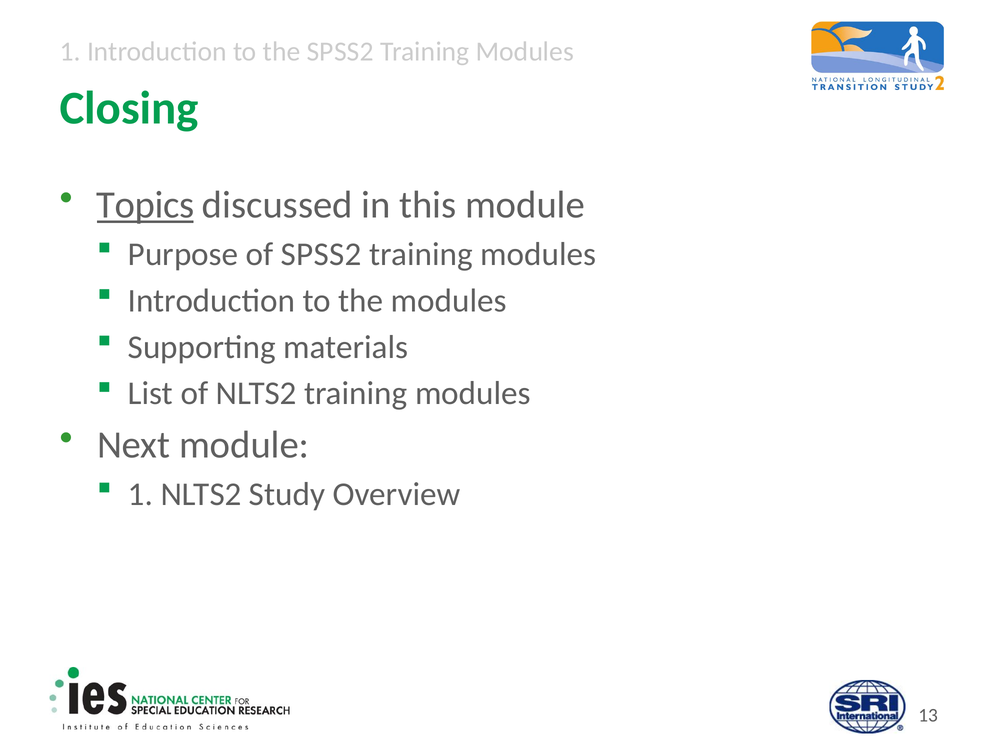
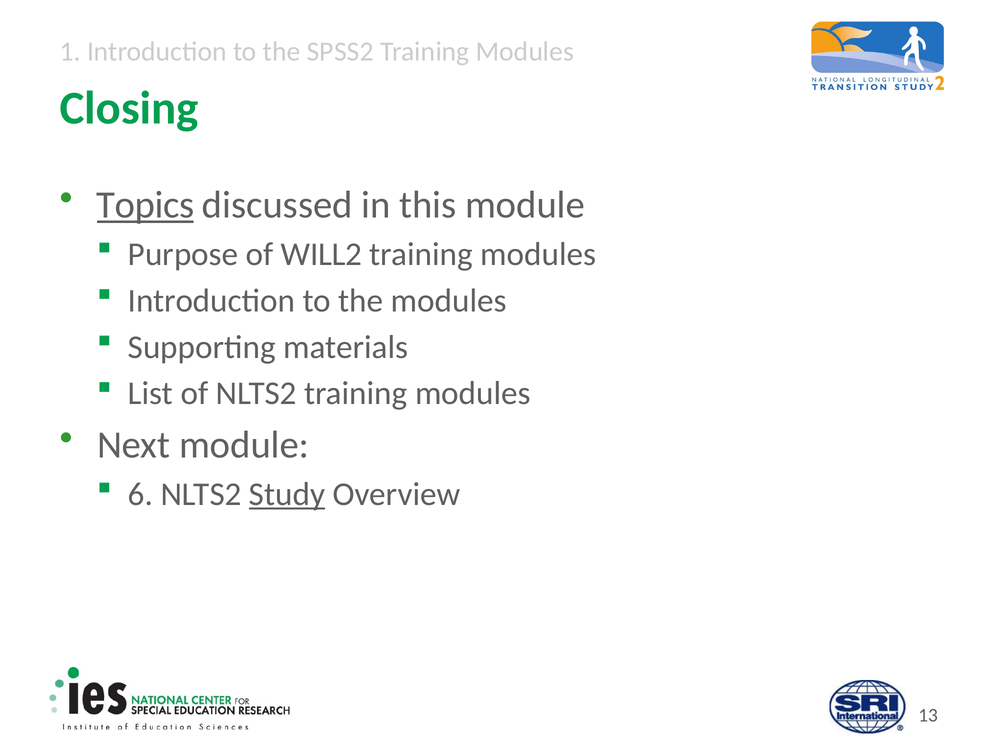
of SPSS2: SPSS2 -> WILL2
1 at (141, 494): 1 -> 6
Study underline: none -> present
